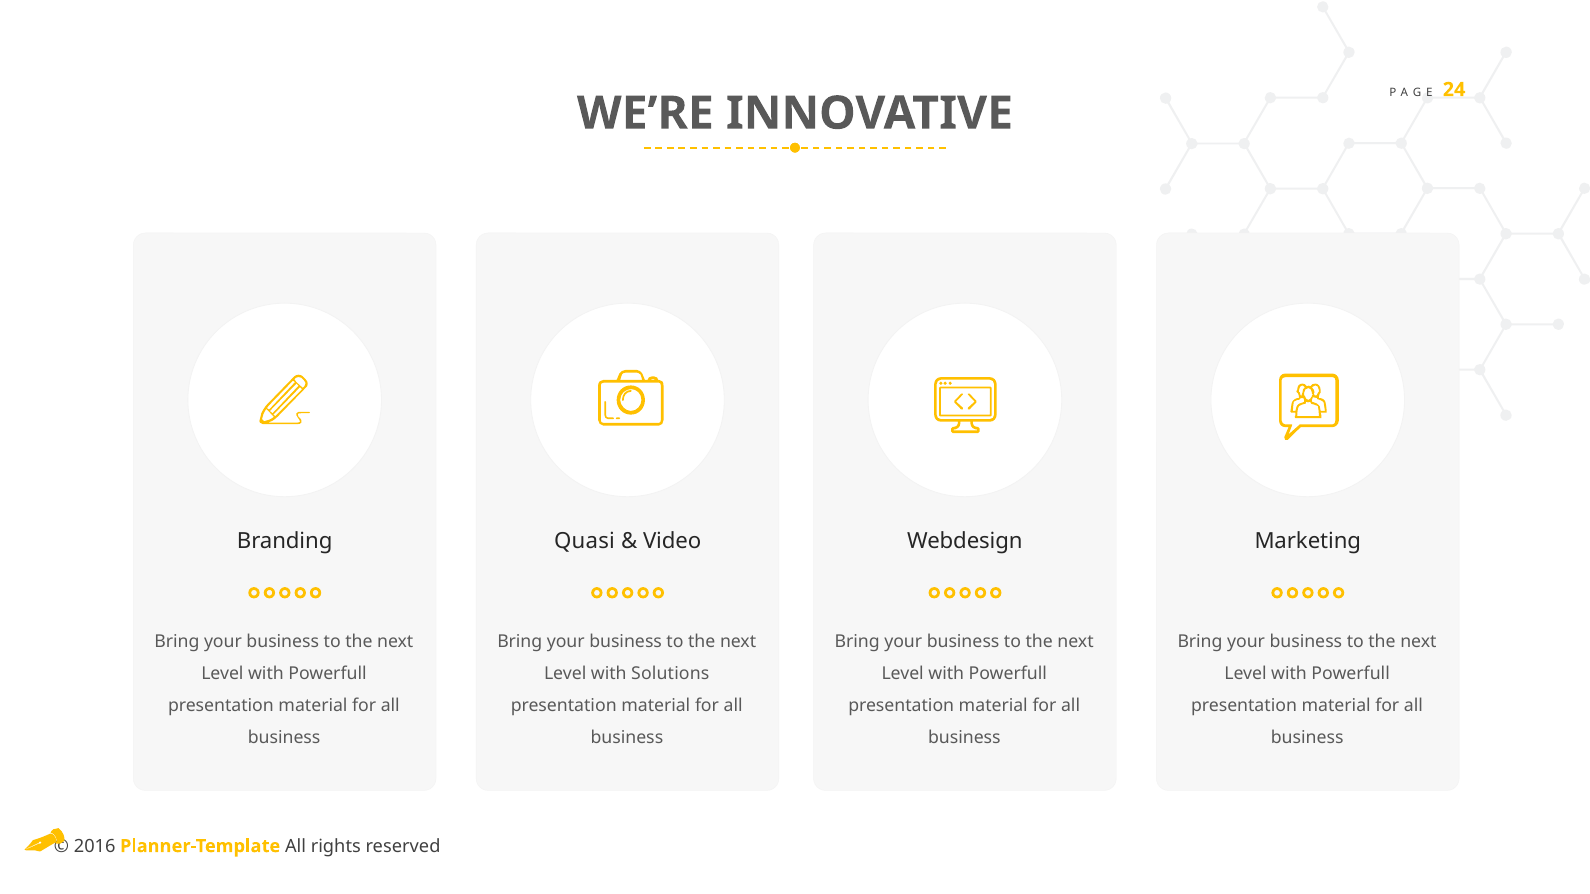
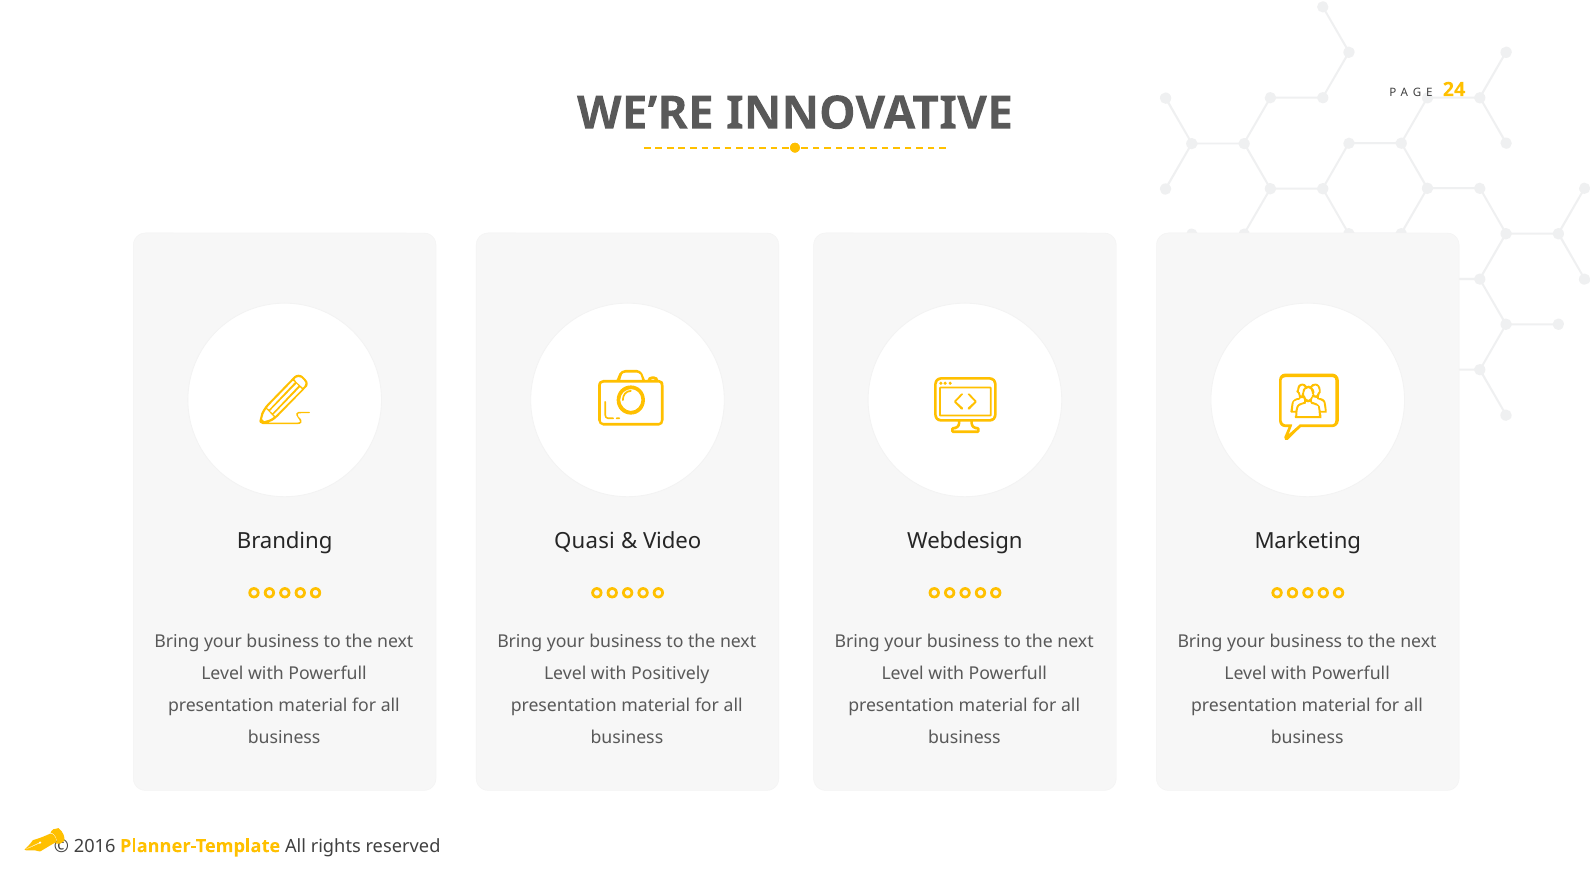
Solutions: Solutions -> Positively
